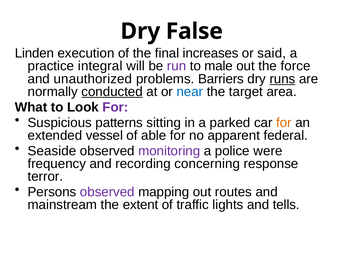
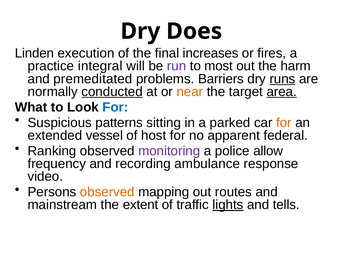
False: False -> Does
said: said -> fires
male: male -> most
force: force -> harm
unauthorized: unauthorized -> premeditated
near colour: blue -> orange
area underline: none -> present
For at (115, 107) colour: purple -> blue
able: able -> host
Seaside: Seaside -> Ranking
were: were -> allow
concerning: concerning -> ambulance
terror: terror -> video
observed at (107, 192) colour: purple -> orange
lights underline: none -> present
